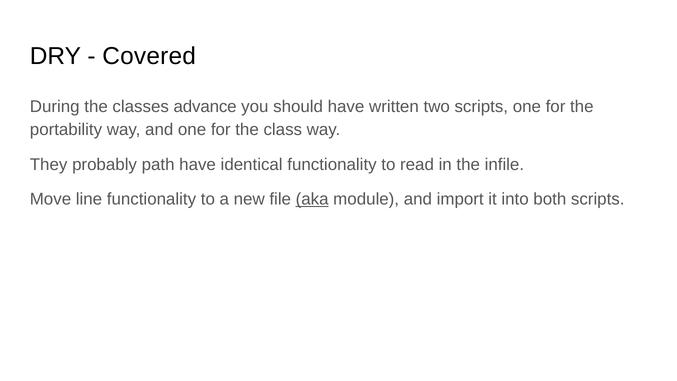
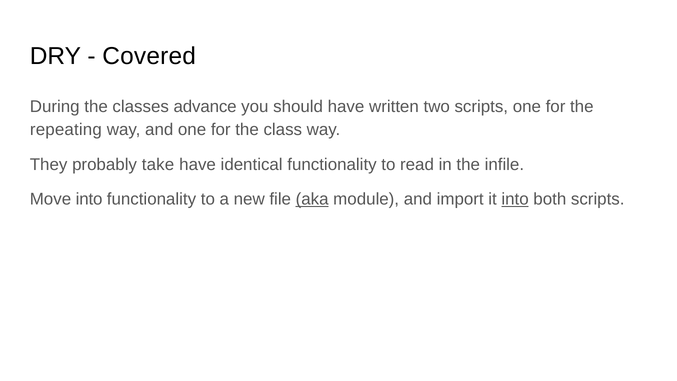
portability: portability -> repeating
path: path -> take
Move line: line -> into
into at (515, 199) underline: none -> present
